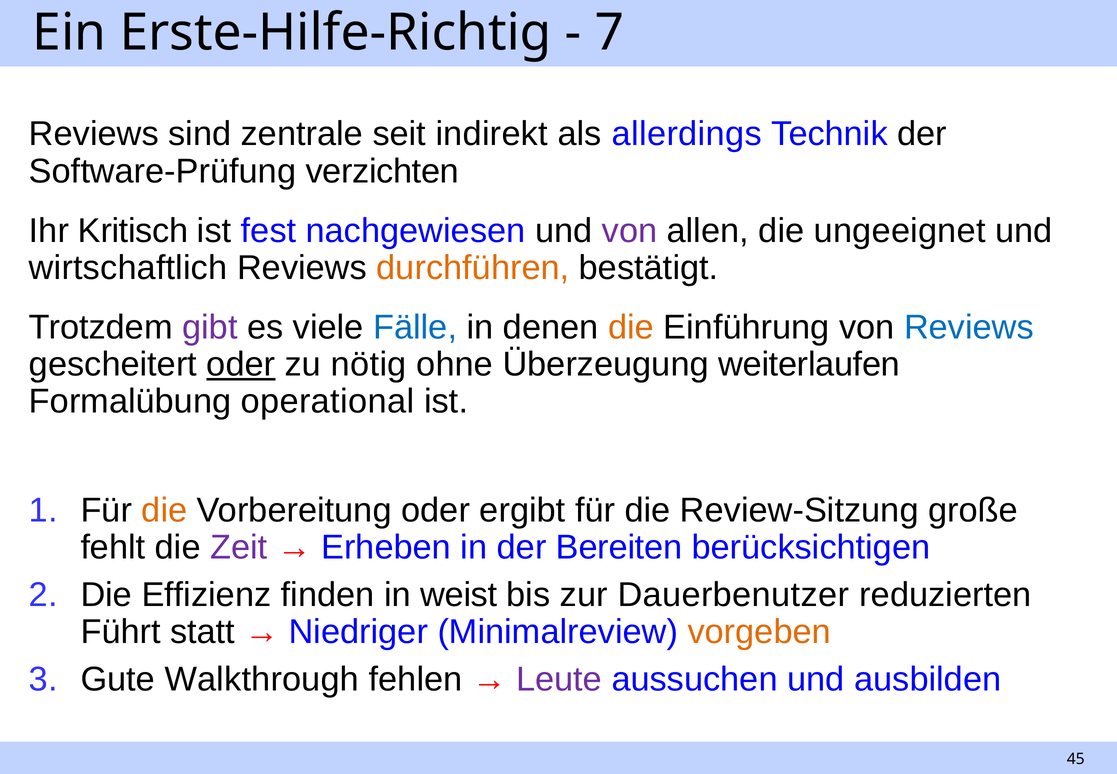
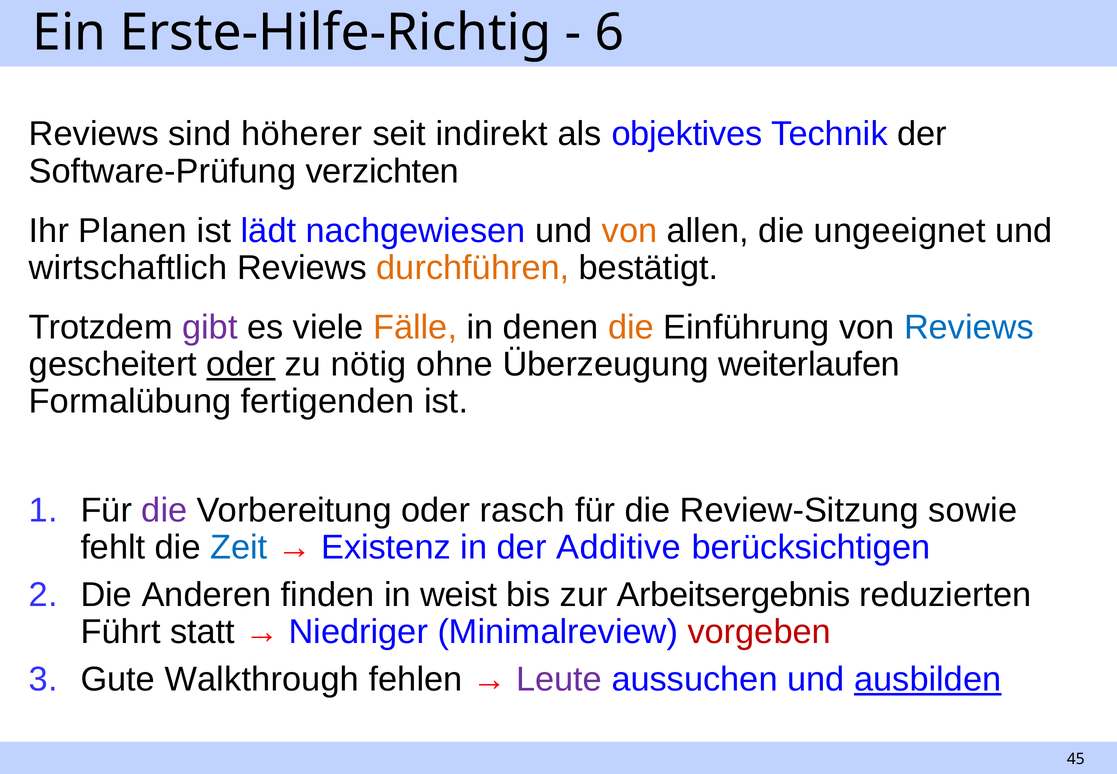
7: 7 -> 6
zentrale: zentrale -> höherer
allerdings: allerdings -> objektives
Kritisch: Kritisch -> Planen
fest: fest -> lädt
von at (630, 231) colour: purple -> orange
Fälle colour: blue -> orange
operational: operational -> fertigenden
die at (164, 510) colour: orange -> purple
ergibt: ergibt -> rasch
große: große -> sowie
Zeit colour: purple -> blue
Erheben: Erheben -> Existenz
Bereiten: Bereiten -> Additive
Effizienz: Effizienz -> Anderen
Dauerbenutzer: Dauerbenutzer -> Arbeitsergebnis
vorgeben colour: orange -> red
ausbilden underline: none -> present
